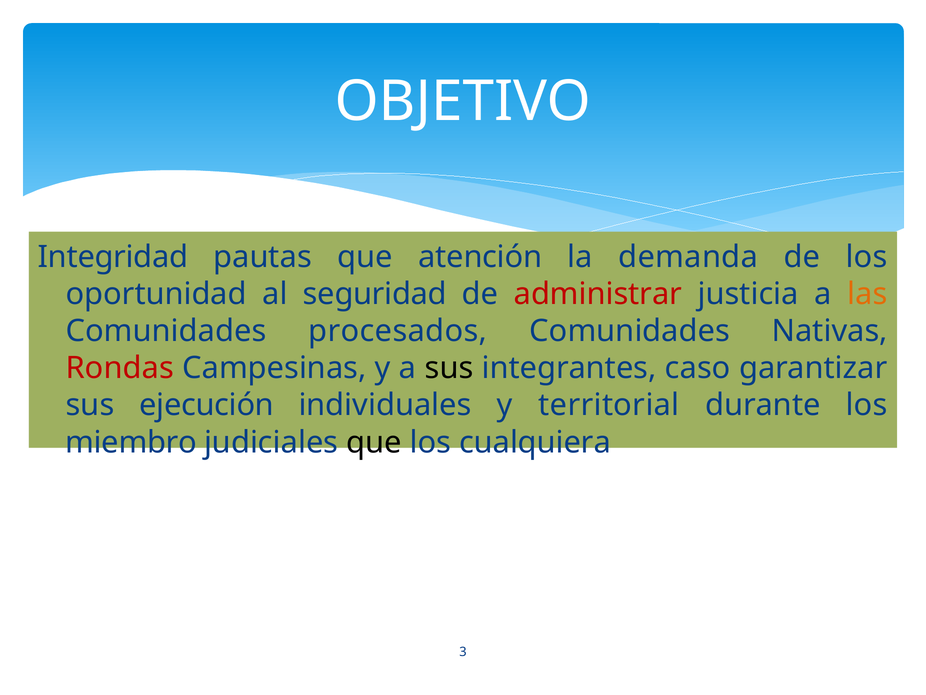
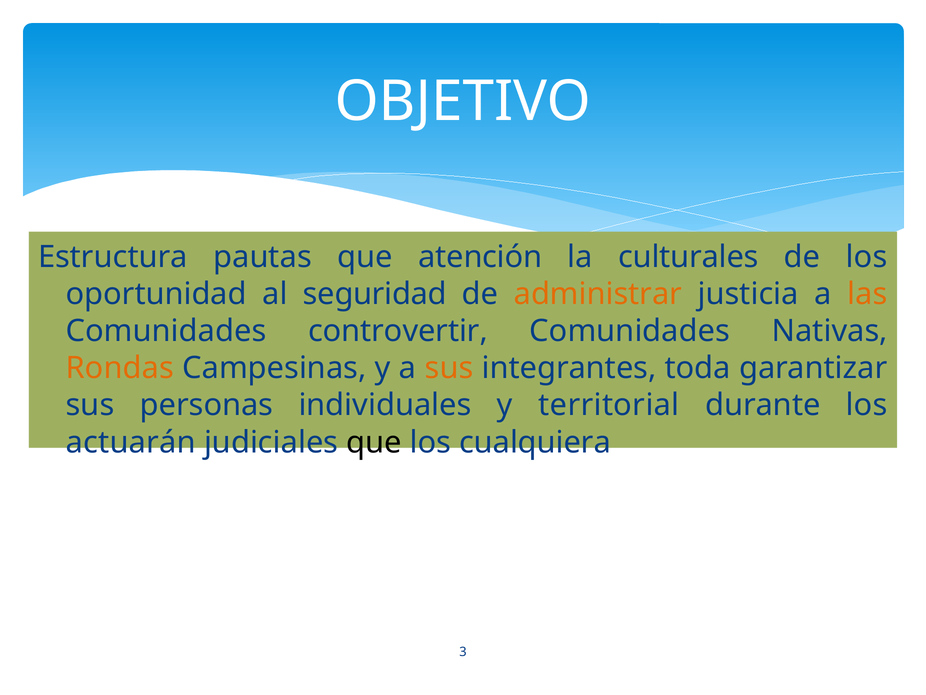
Integridad: Integridad -> Estructura
demanda: demanda -> culturales
administrar colour: red -> orange
procesados: procesados -> controvertir
Rondas colour: red -> orange
sus at (449, 368) colour: black -> orange
caso: caso -> toda
ejecución: ejecución -> personas
miembro: miembro -> actuarán
